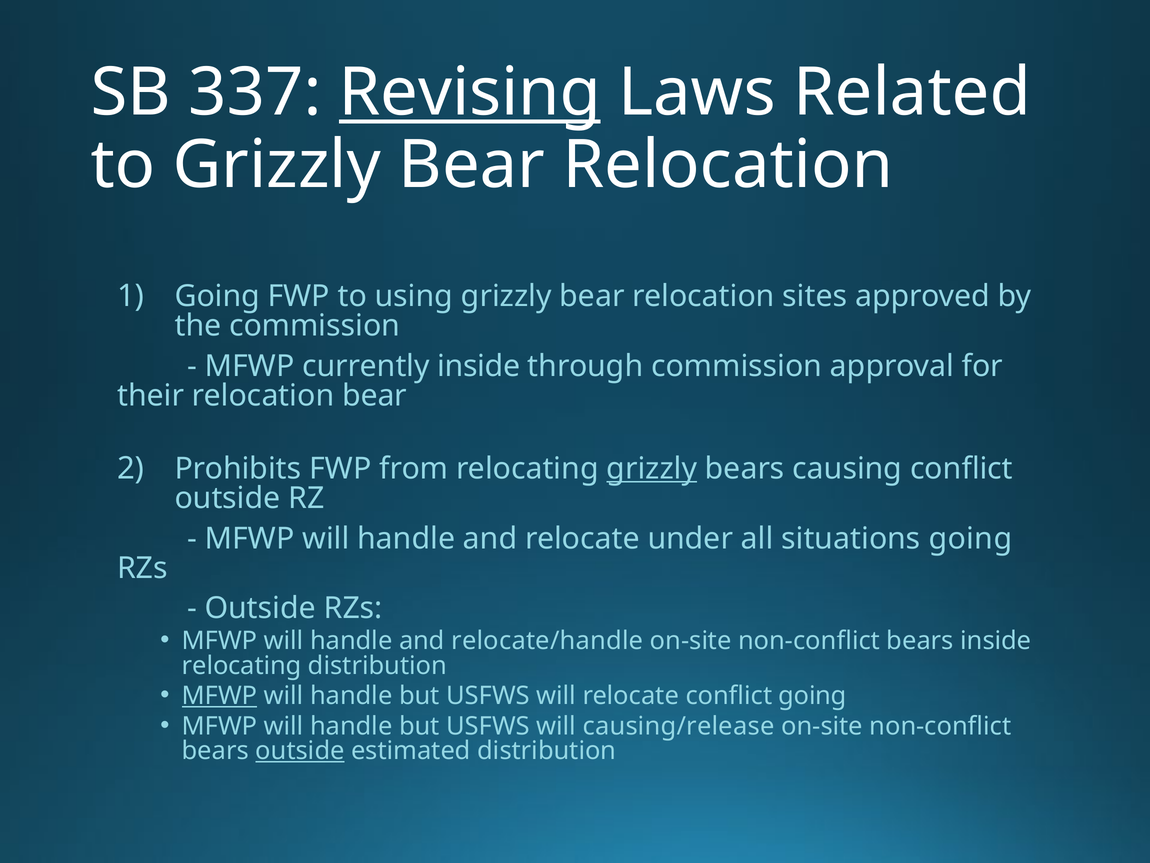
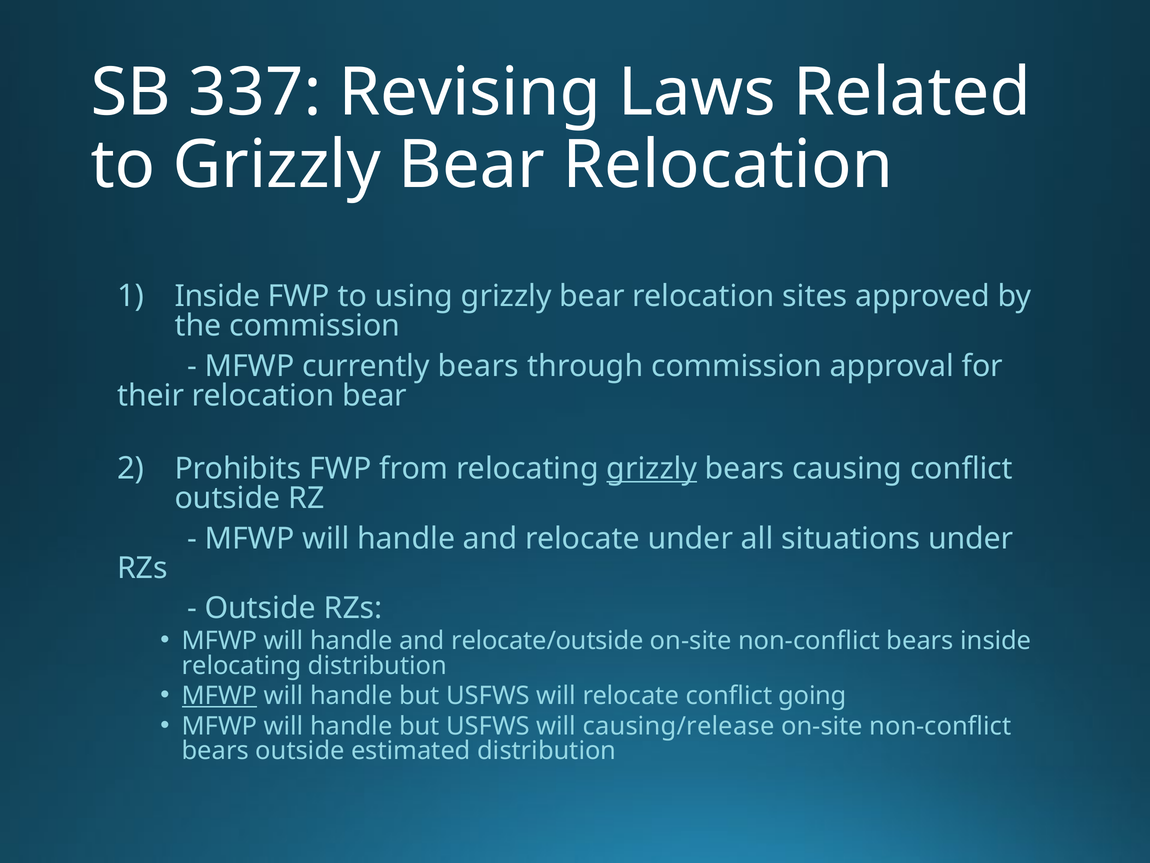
Revising underline: present -> none
Going at (217, 296): Going -> Inside
currently inside: inside -> bears
situations going: going -> under
relocate/handle: relocate/handle -> relocate/outside
outside at (300, 751) underline: present -> none
